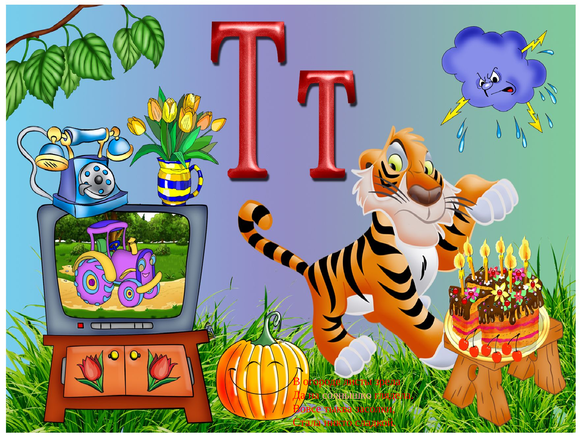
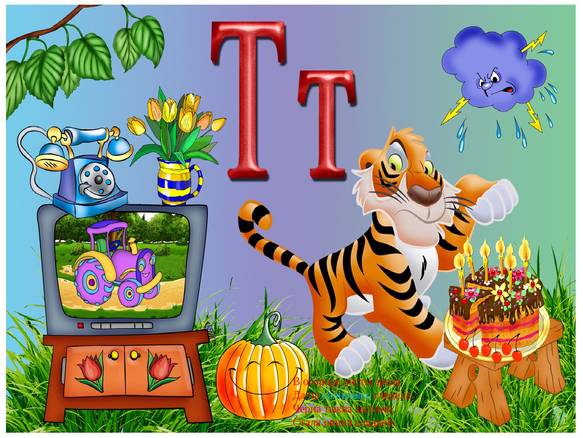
солнышко colour: pink -> light blue
Вовсе: Вовсе -> Черна
никто: никто -> овина
